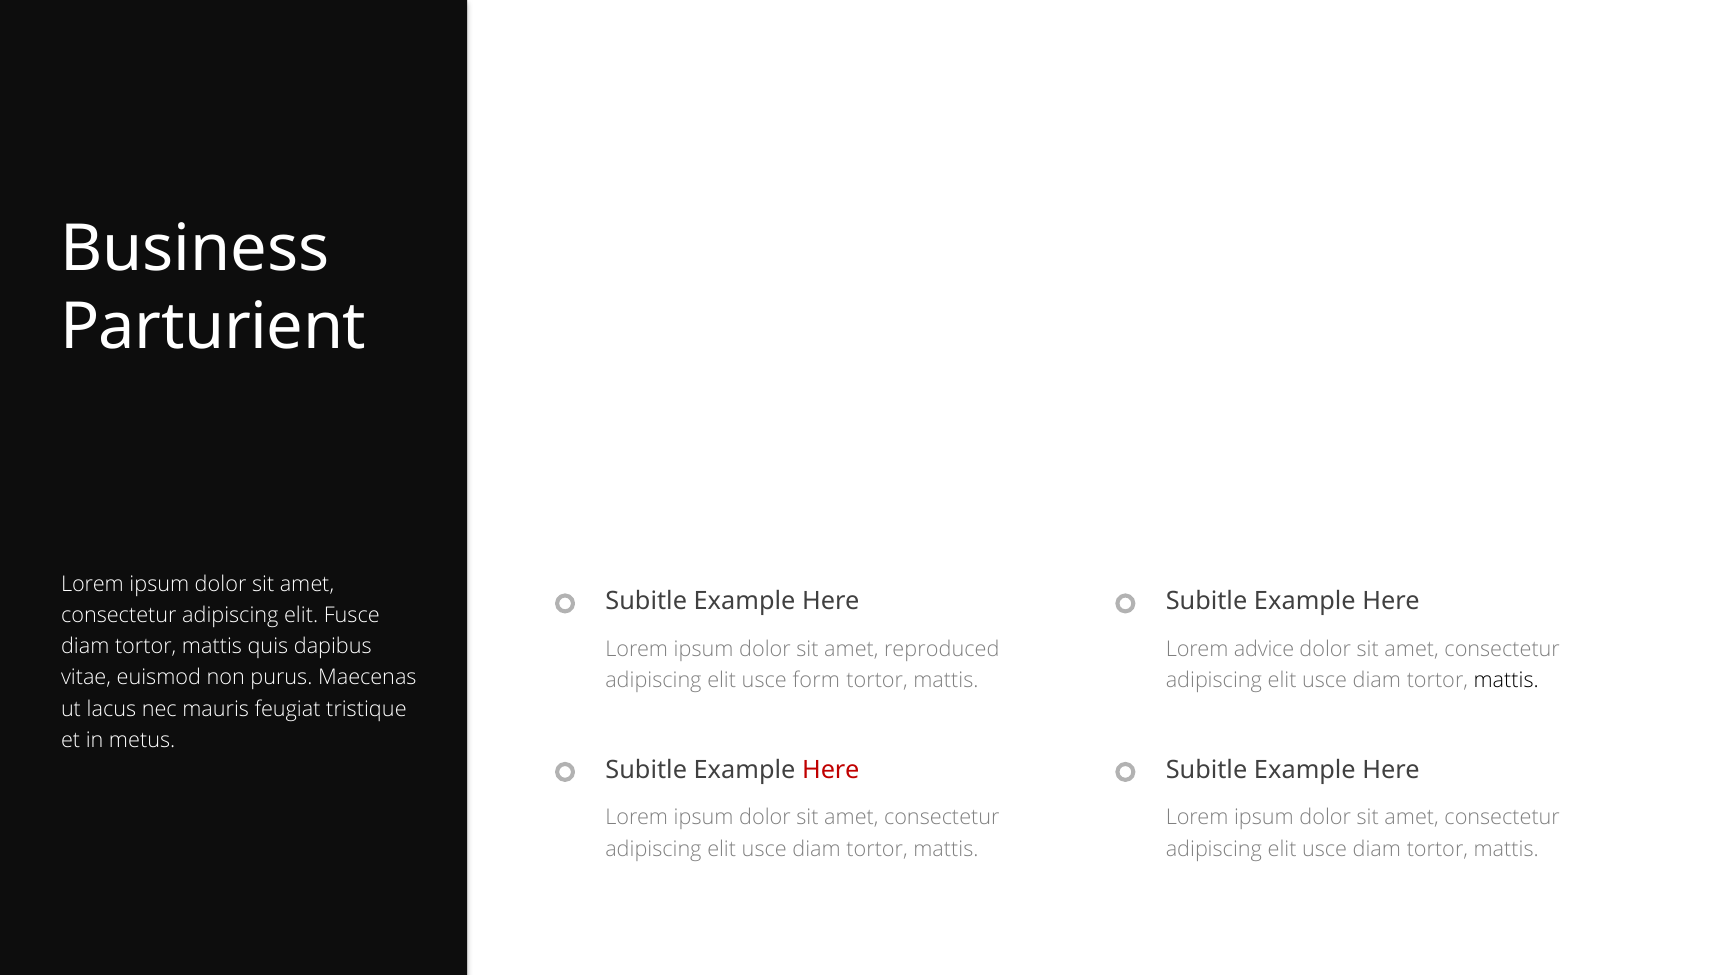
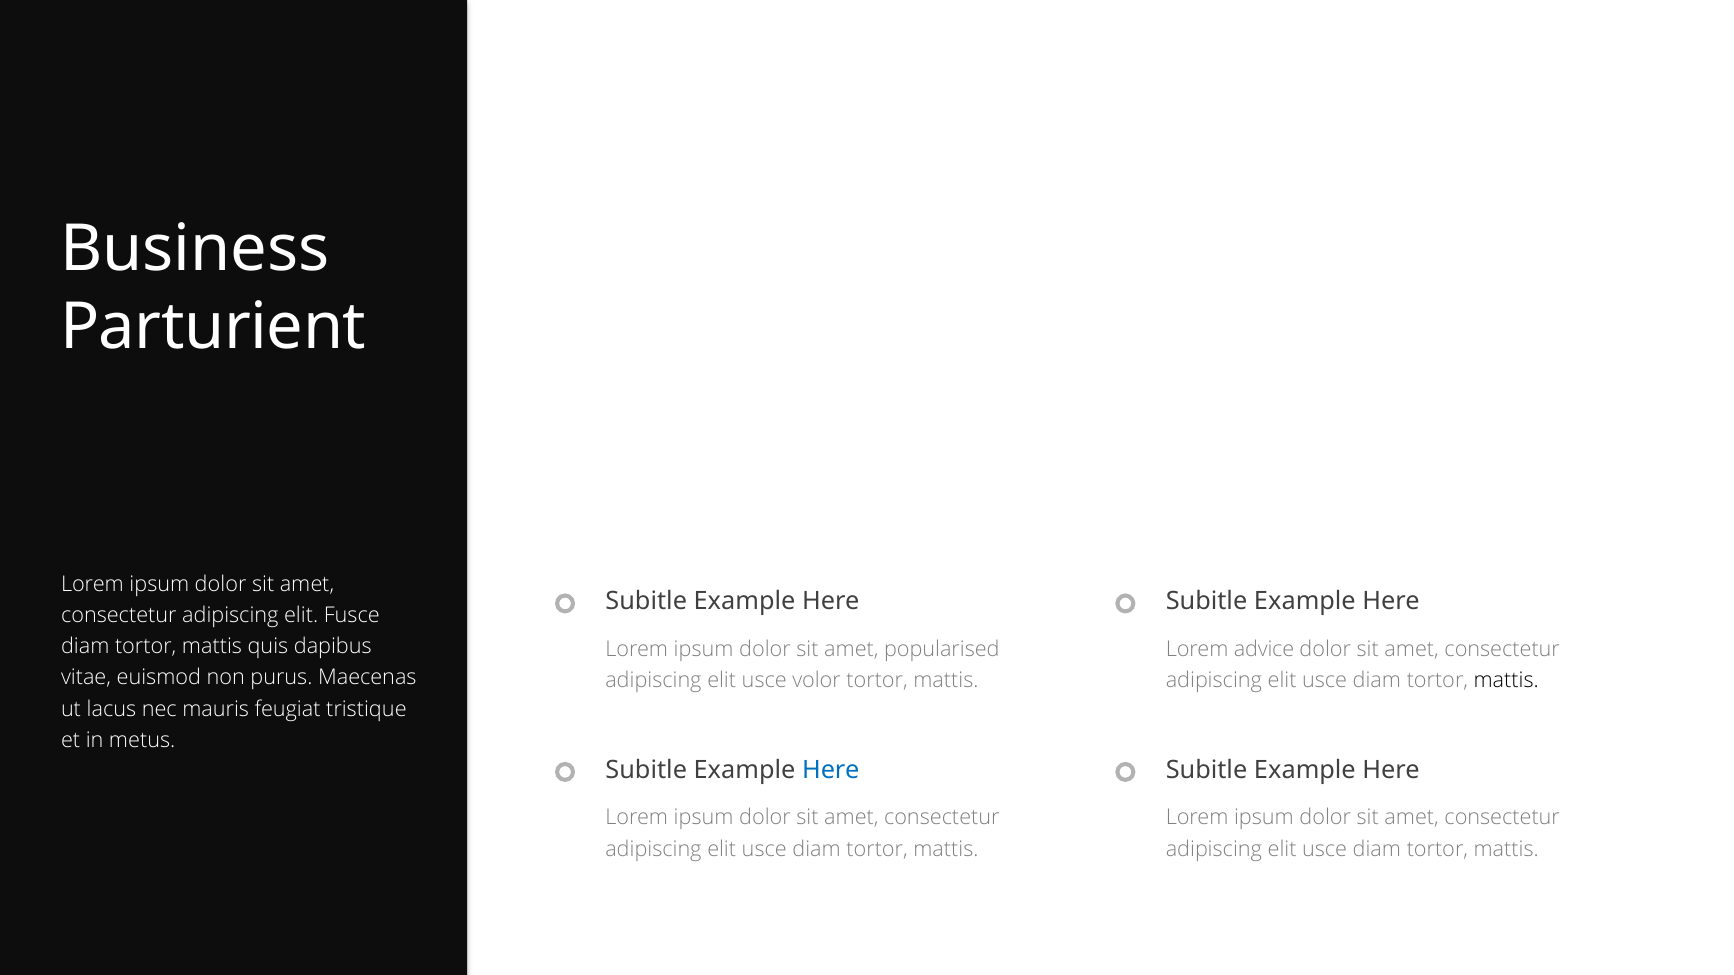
reproduced: reproduced -> popularised
form: form -> volor
Here at (831, 770) colour: red -> blue
